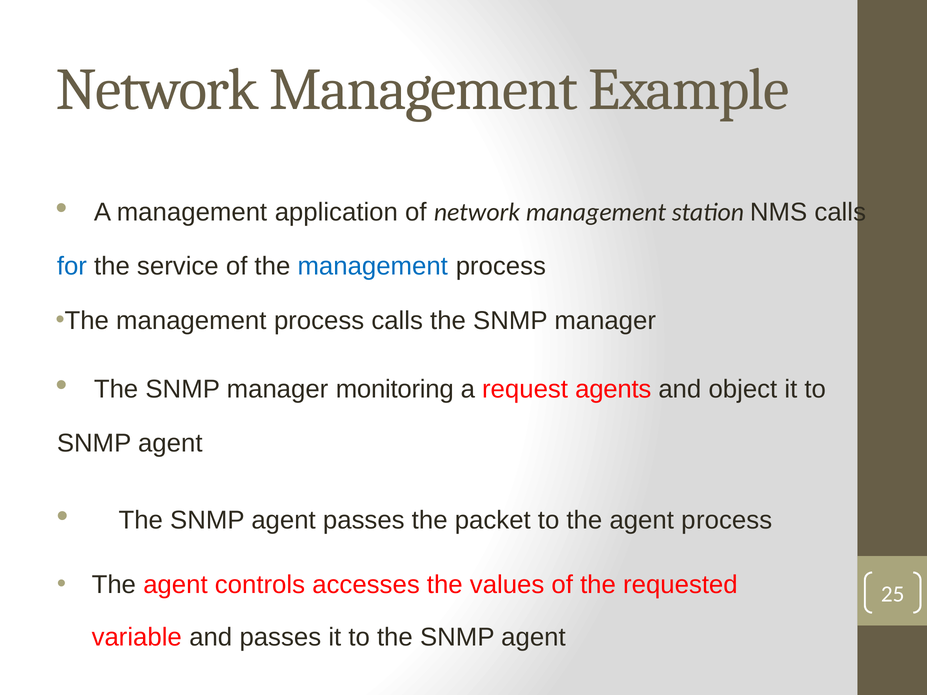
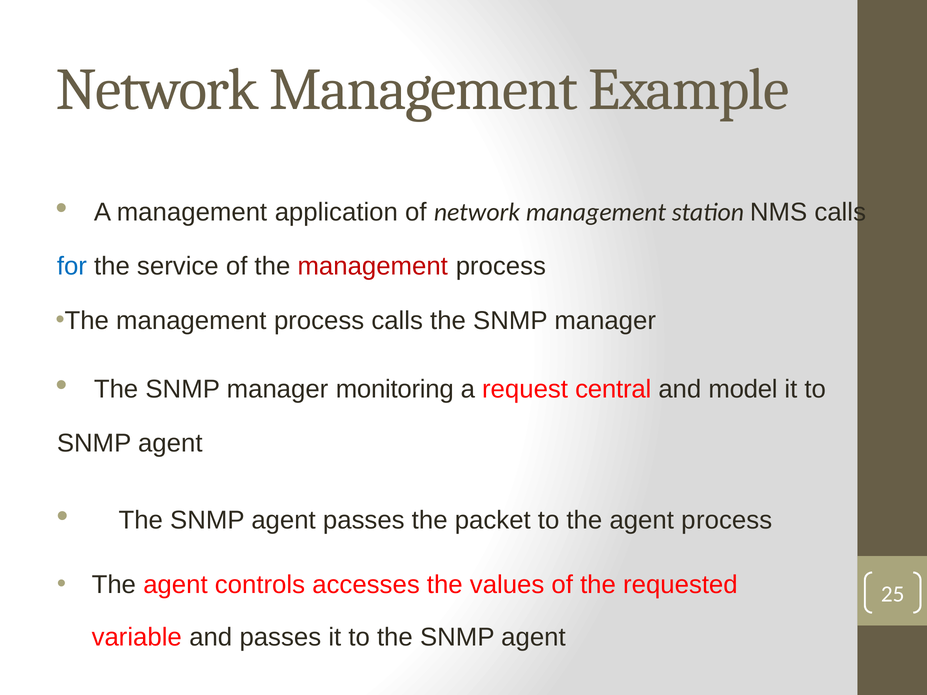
management at (373, 266) colour: blue -> red
agents: agents -> central
object: object -> model
